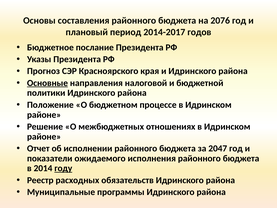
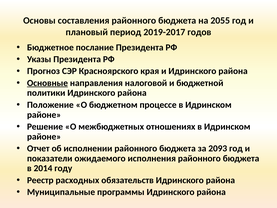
2076: 2076 -> 2055
2014-2017: 2014-2017 -> 2019-2017
2047: 2047 -> 2093
году underline: present -> none
